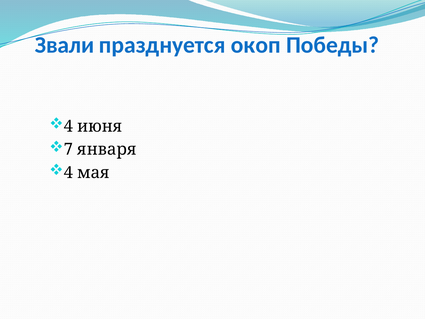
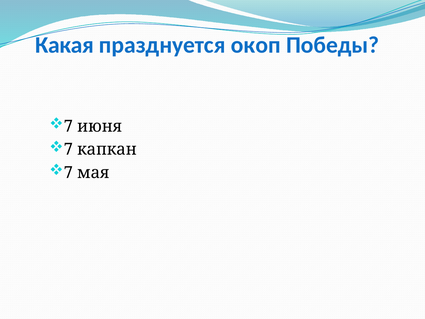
Звали: Звали -> Какая
4 at (68, 126): 4 -> 7
января: января -> капкан
4 at (68, 172): 4 -> 7
